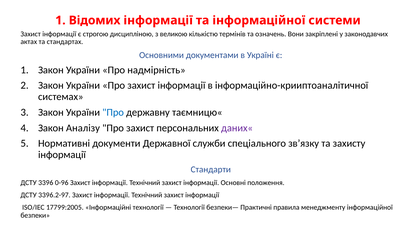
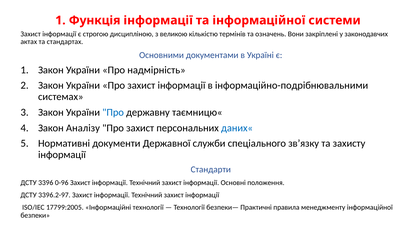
Відомих: Відомих -> Функція
інформаційно-крииптоаналітичної: інформаційно-крииптоаналітичної -> інформаційно-подрібнювальними
даних« colour: purple -> blue
